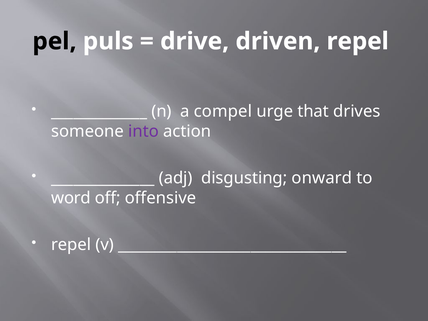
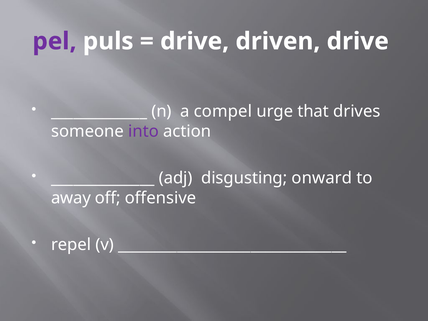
pel colour: black -> purple
driven repel: repel -> drive
word: word -> away
